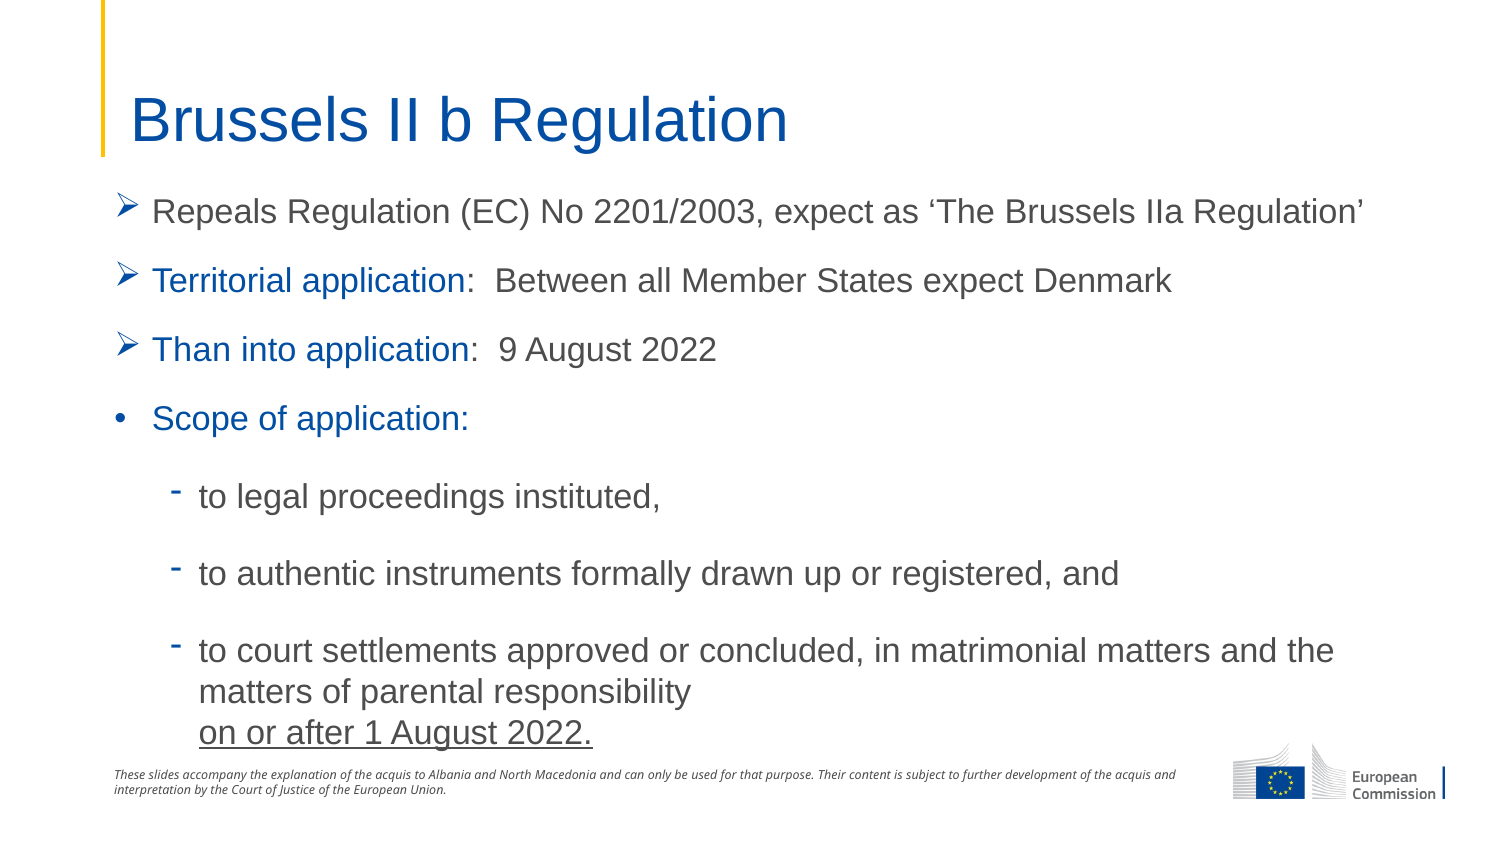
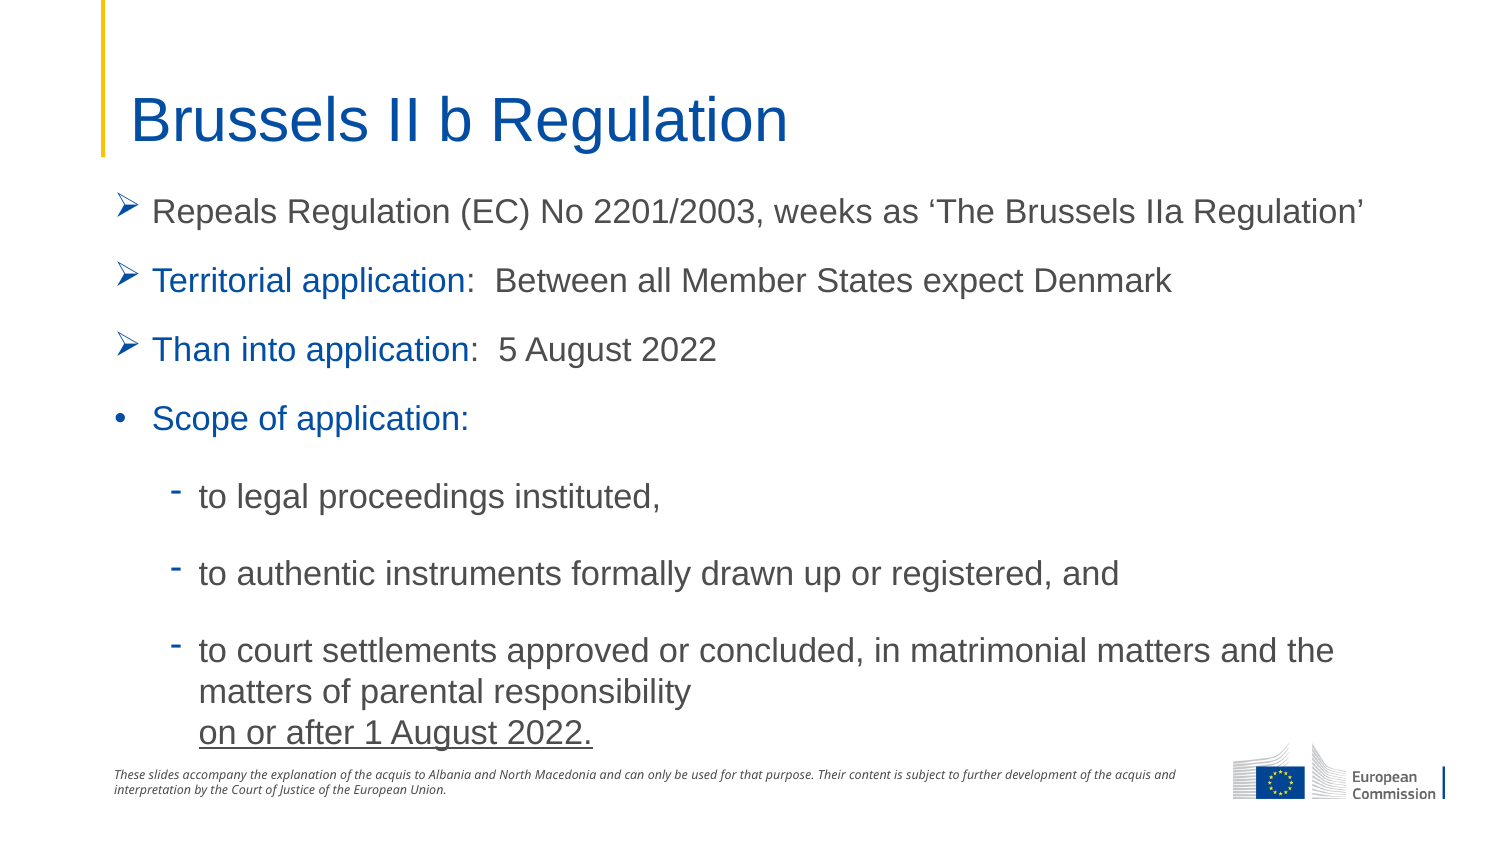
2201/2003 expect: expect -> weeks
9: 9 -> 5
